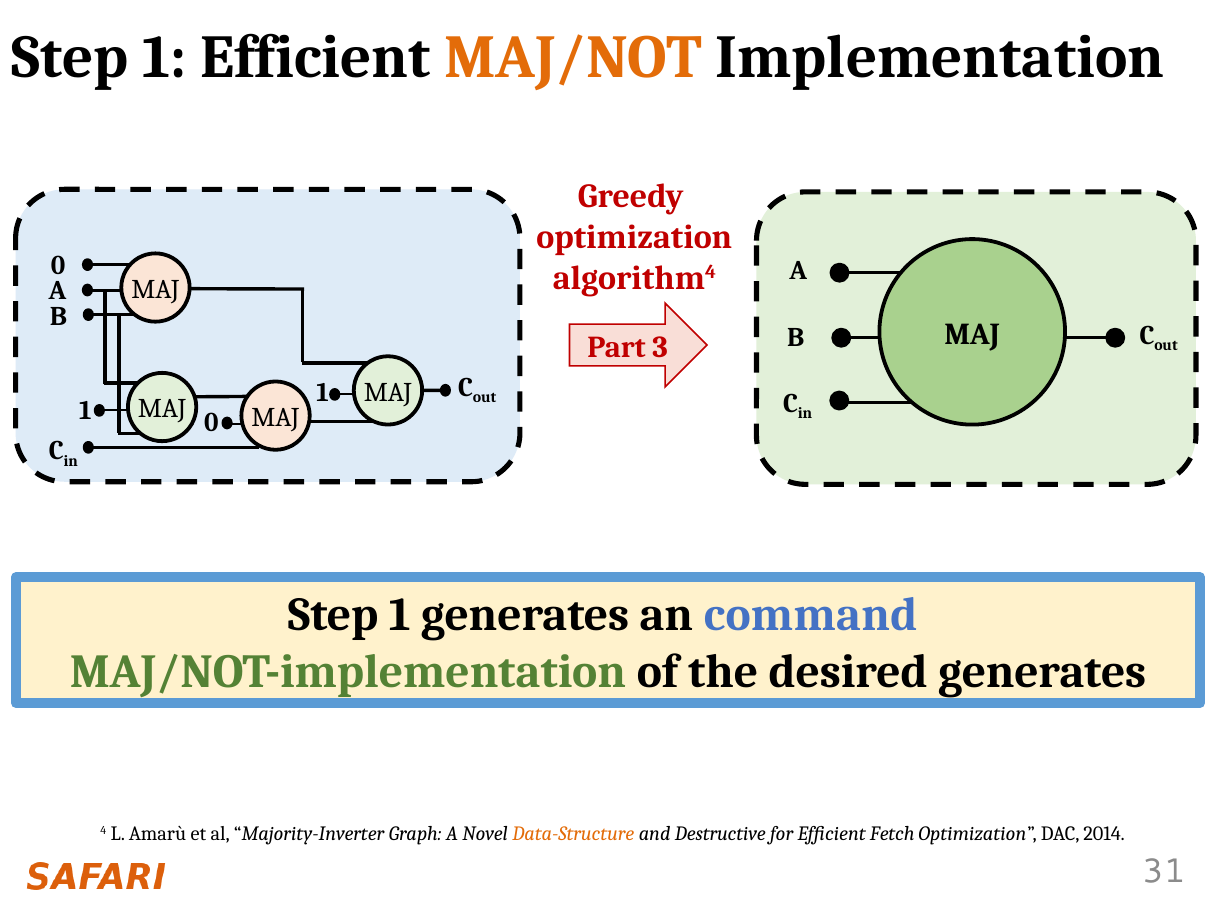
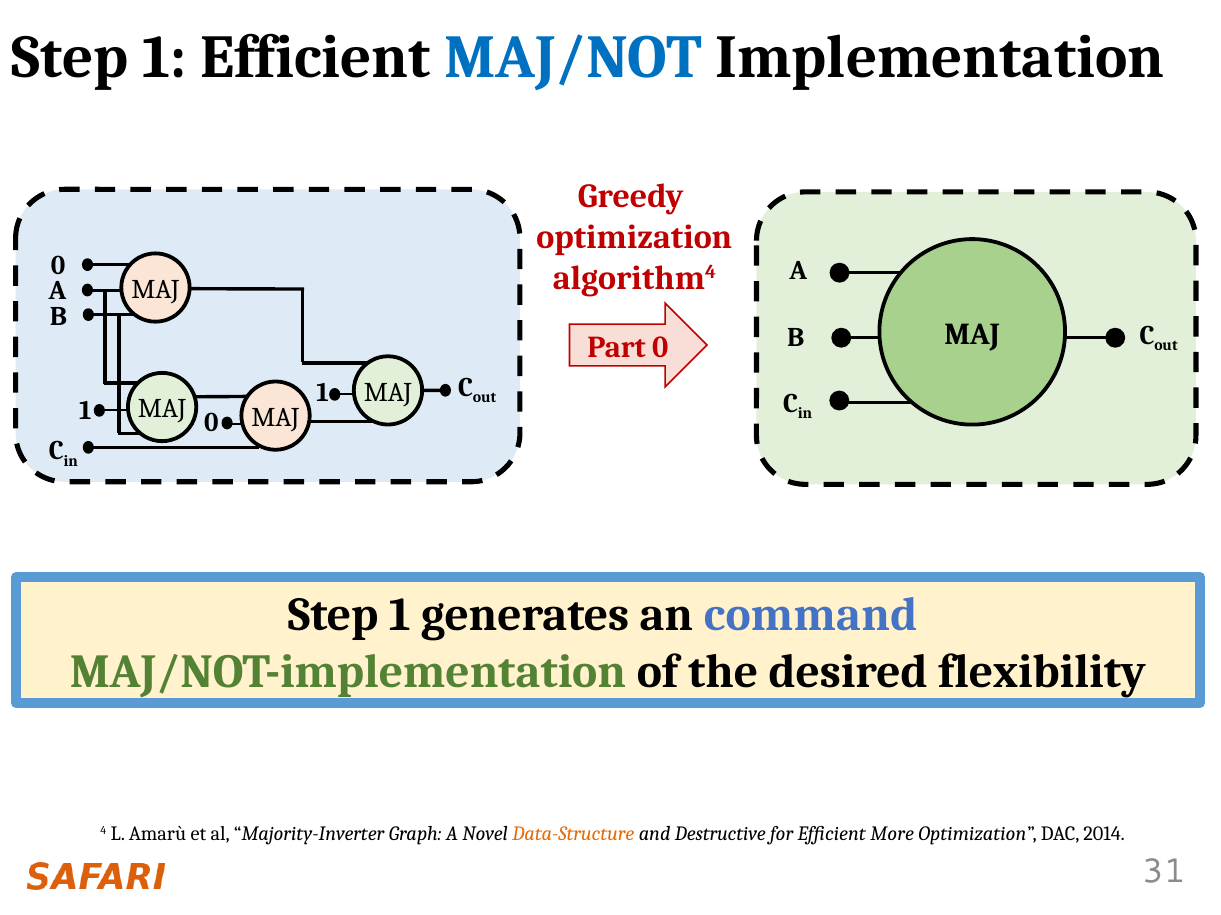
MAJ/NOT colour: orange -> blue
Part 3: 3 -> 0
desired generates: generates -> flexibility
Fetch: Fetch -> More
